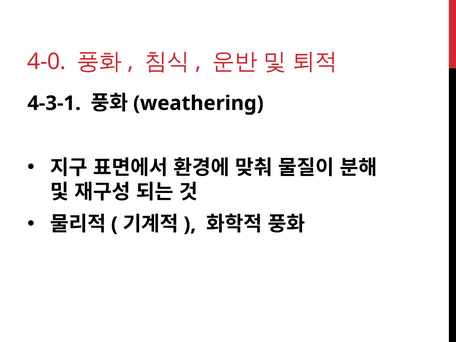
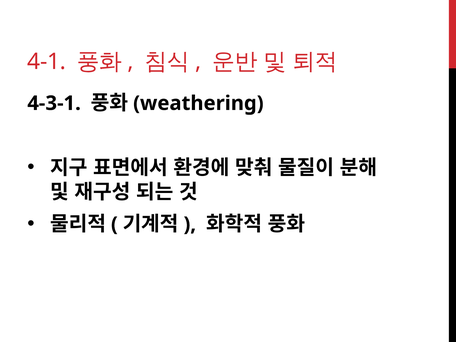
4-0: 4-0 -> 4-1
